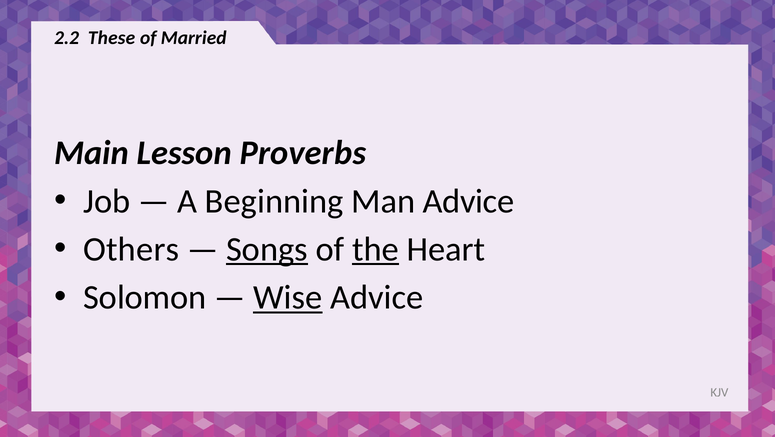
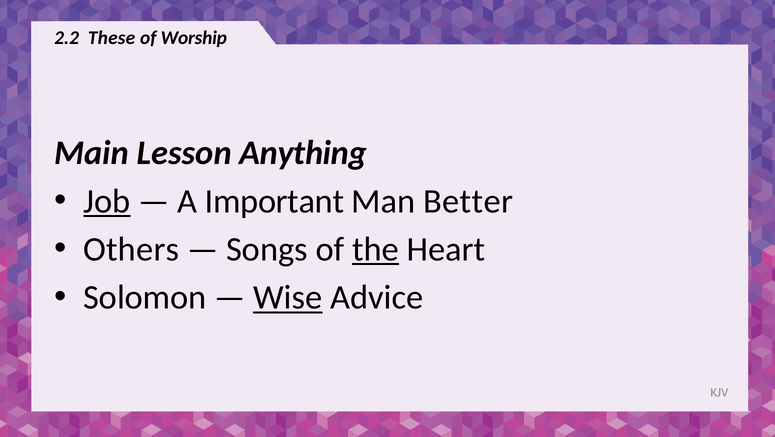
Married: Married -> Worship
Proverbs: Proverbs -> Anything
Job underline: none -> present
Beginning: Beginning -> Important
Man Advice: Advice -> Better
Songs underline: present -> none
